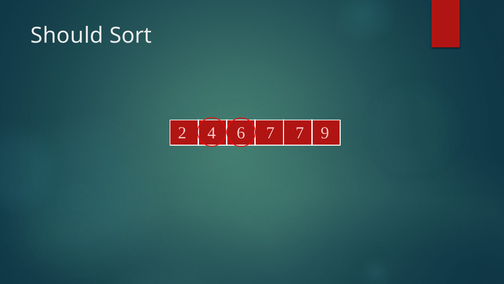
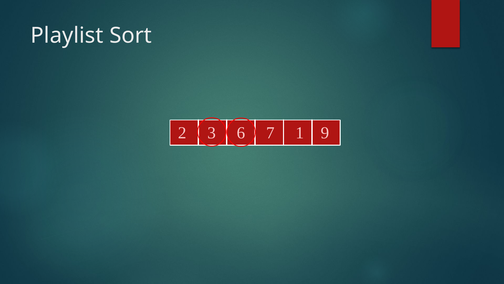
Should: Should -> Playlist
4: 4 -> 3
7 7: 7 -> 1
